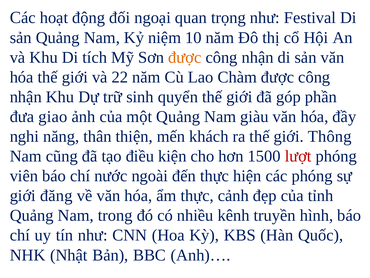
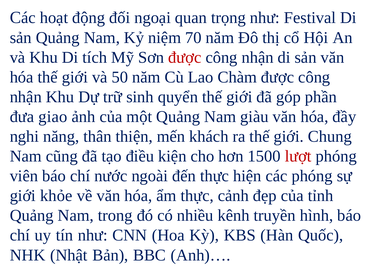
10: 10 -> 70
được at (185, 57) colour: orange -> red
22: 22 -> 50
Thông: Thông -> Chung
đăng: đăng -> khỏe
